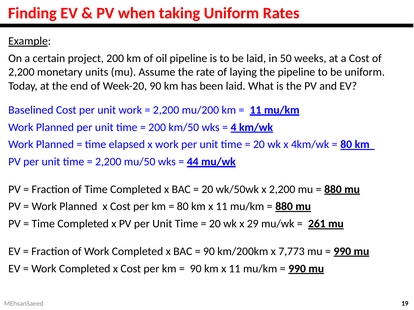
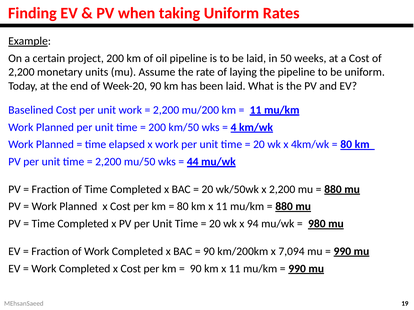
29: 29 -> 94
261: 261 -> 980
7,773: 7,773 -> 7,094
